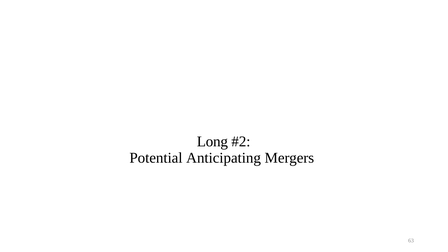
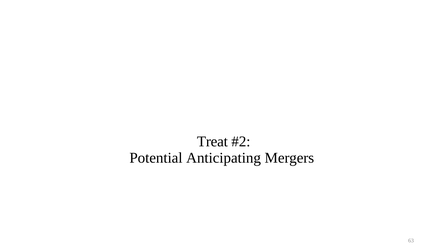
Long: Long -> Treat
